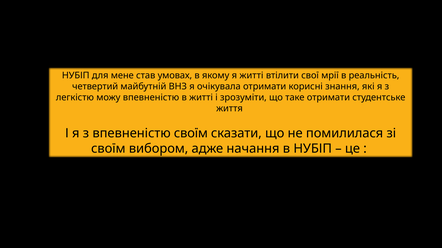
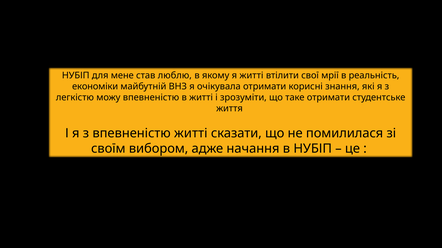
умовах: умовах -> люблю
четвертий: четвертий -> економіки
впевненістю своїм: своїм -> житті
